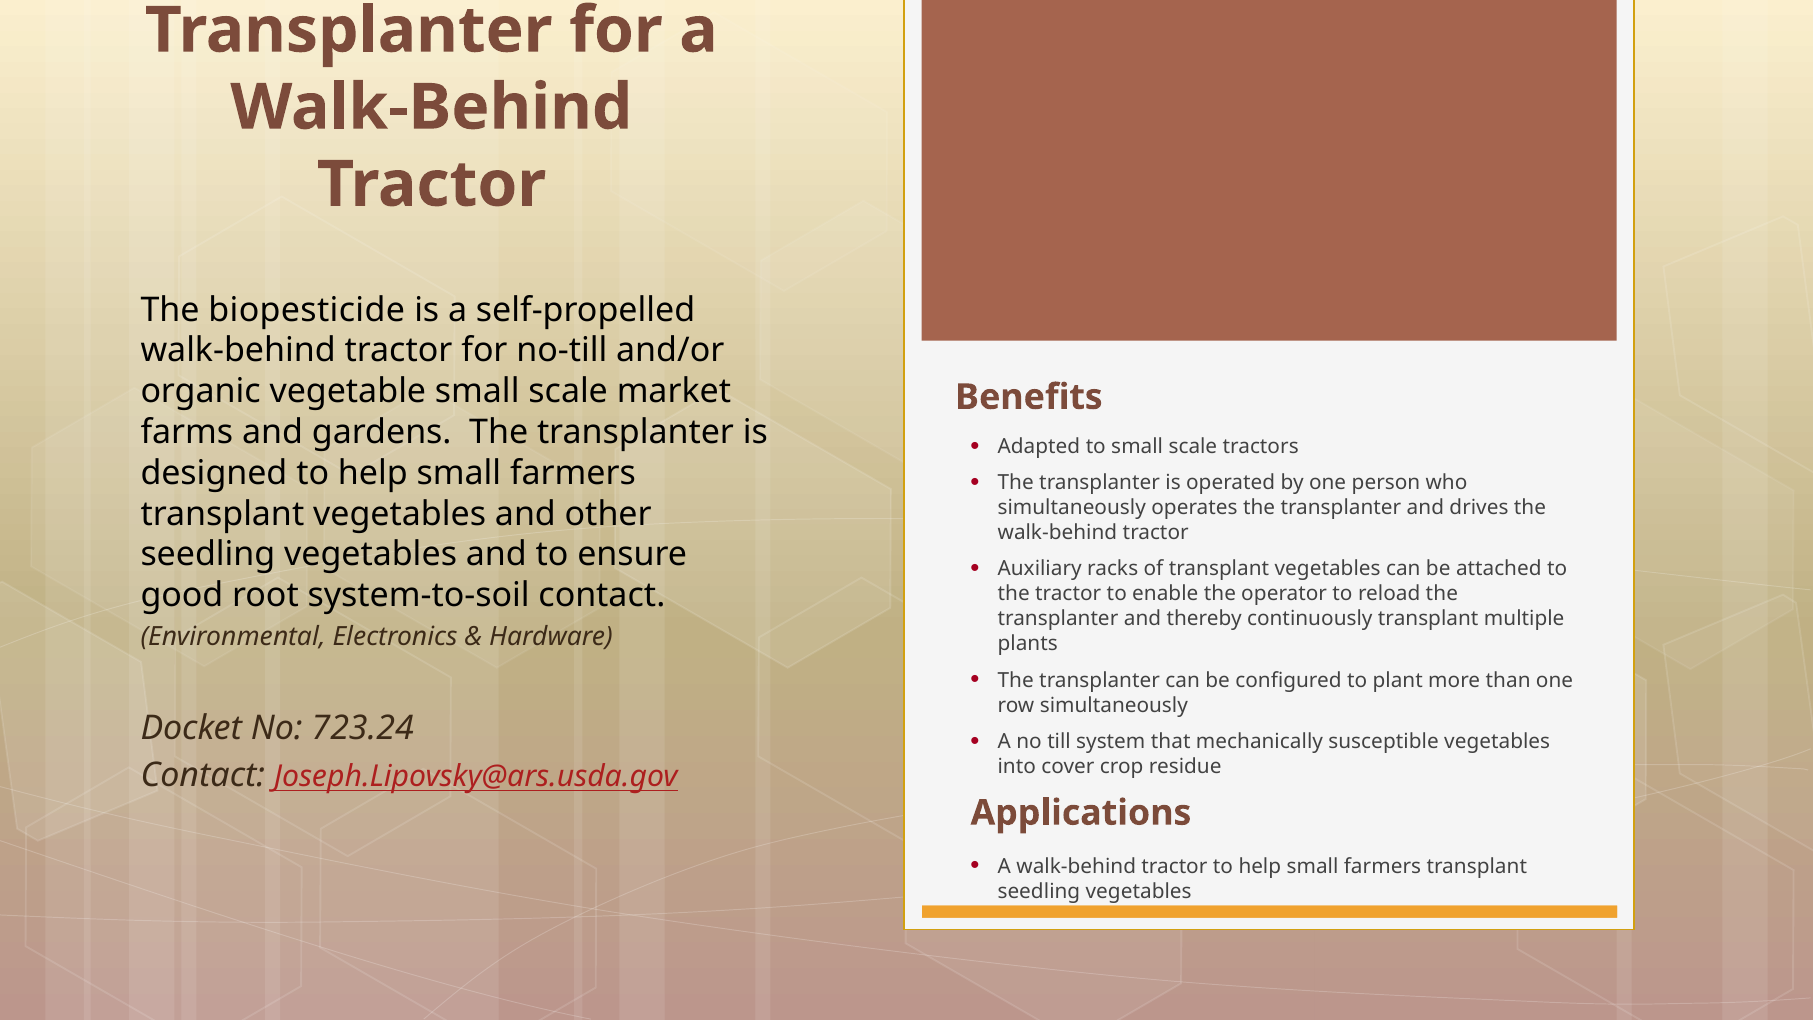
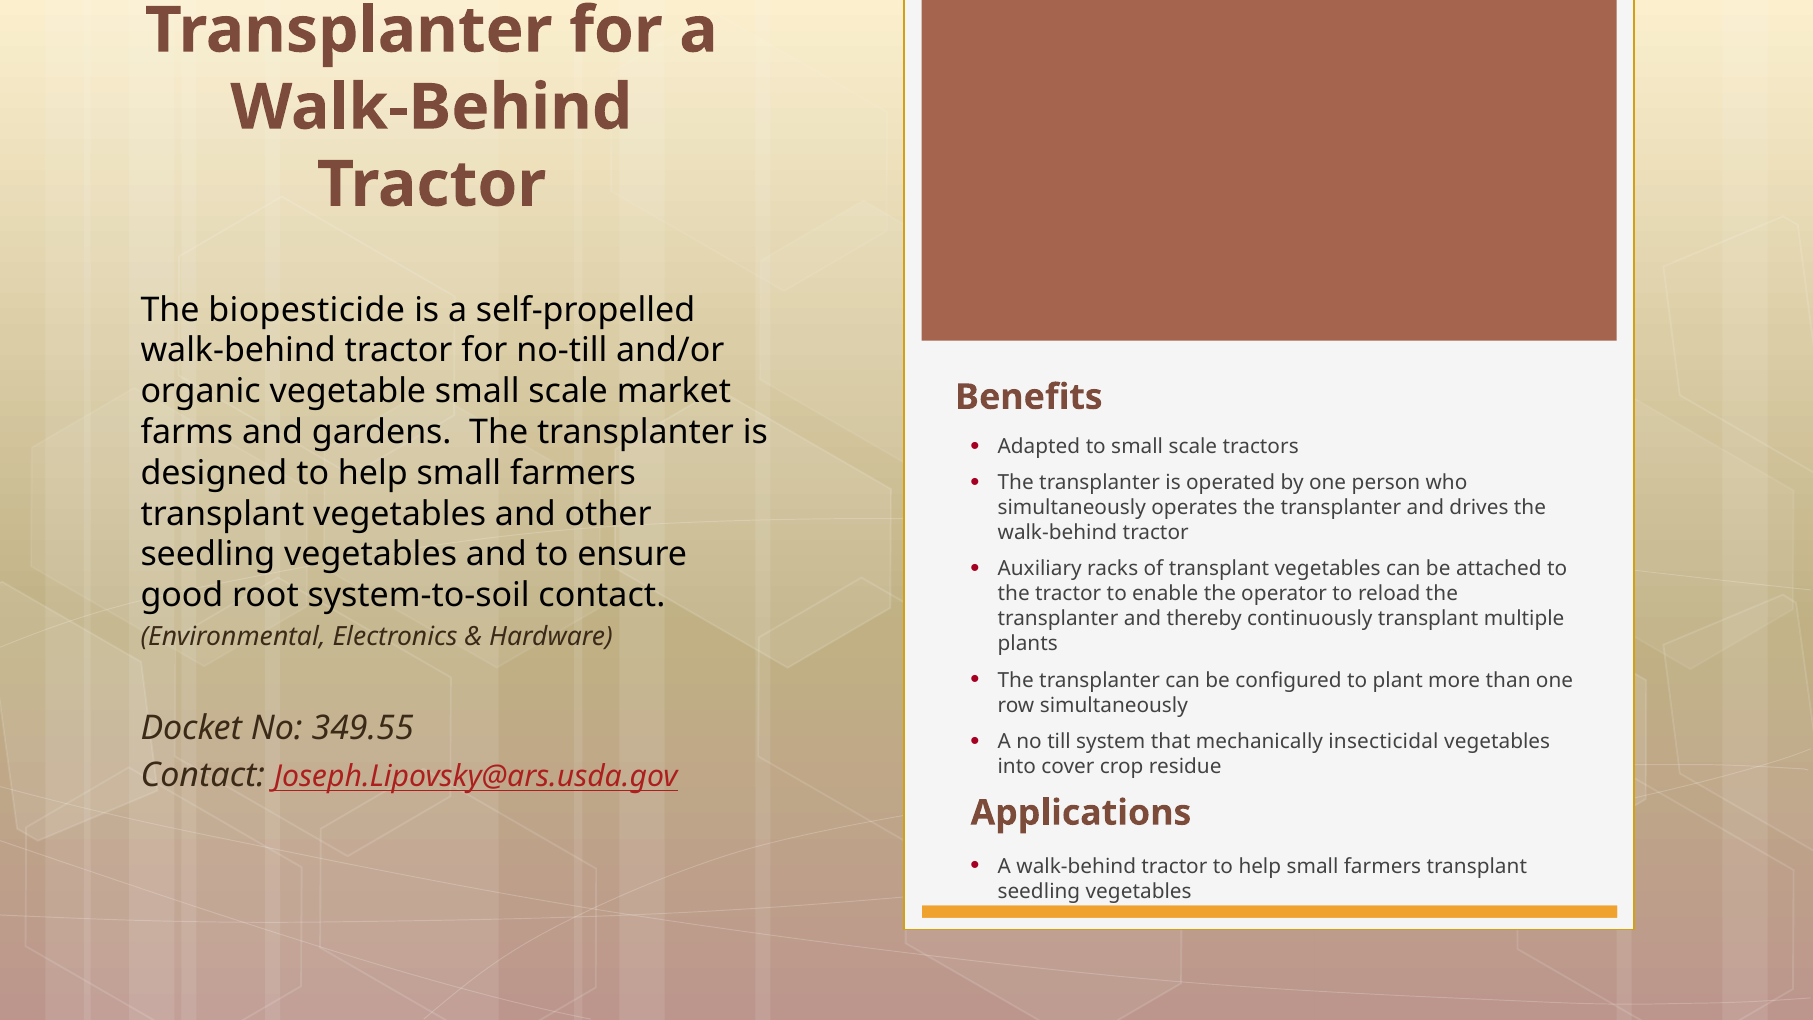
723.24: 723.24 -> 349.55
susceptible: susceptible -> insecticidal
